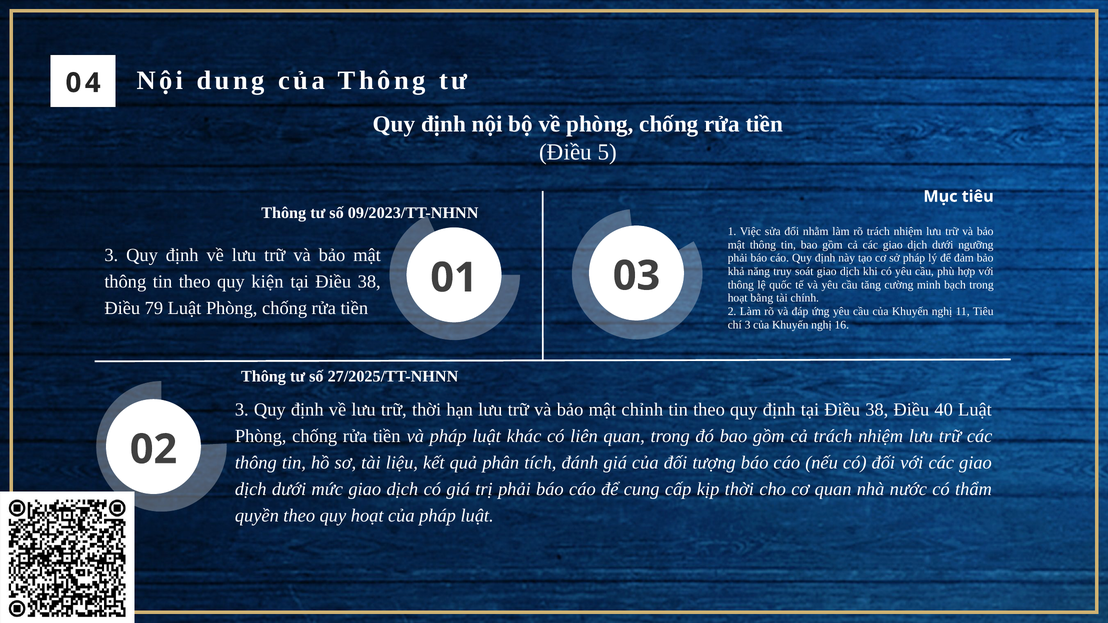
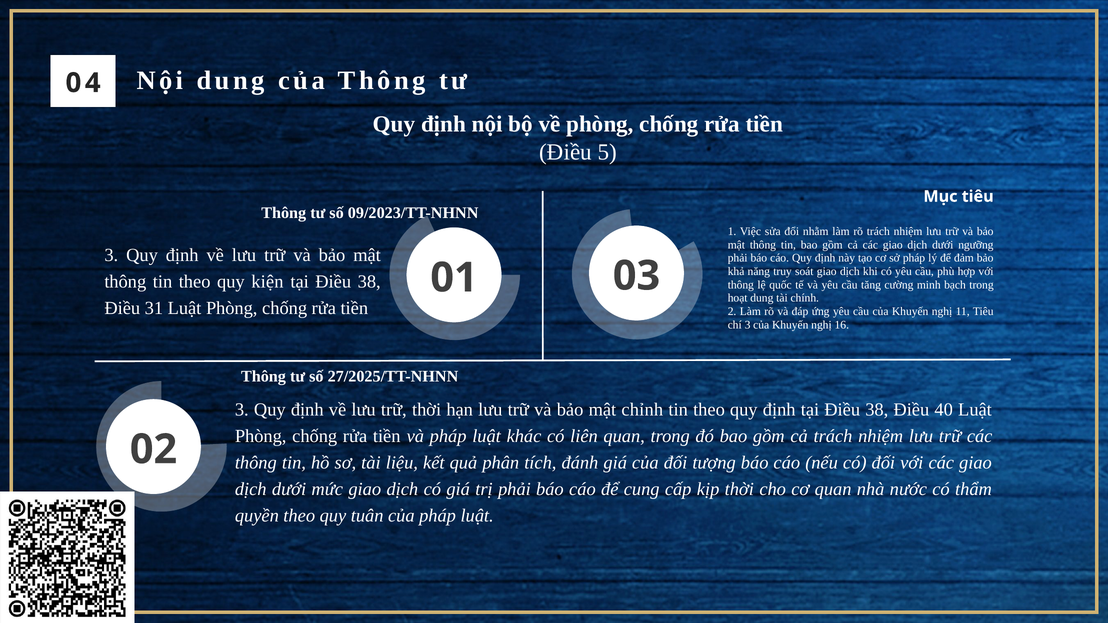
hoạt bằng: bằng -> dung
79: 79 -> 31
quy hoạt: hoạt -> tuân
